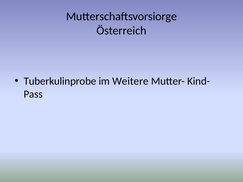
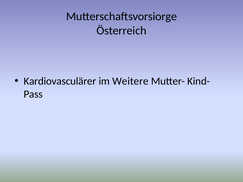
Tuberkulinprobe: Tuberkulinprobe -> Kardiovasculärer
